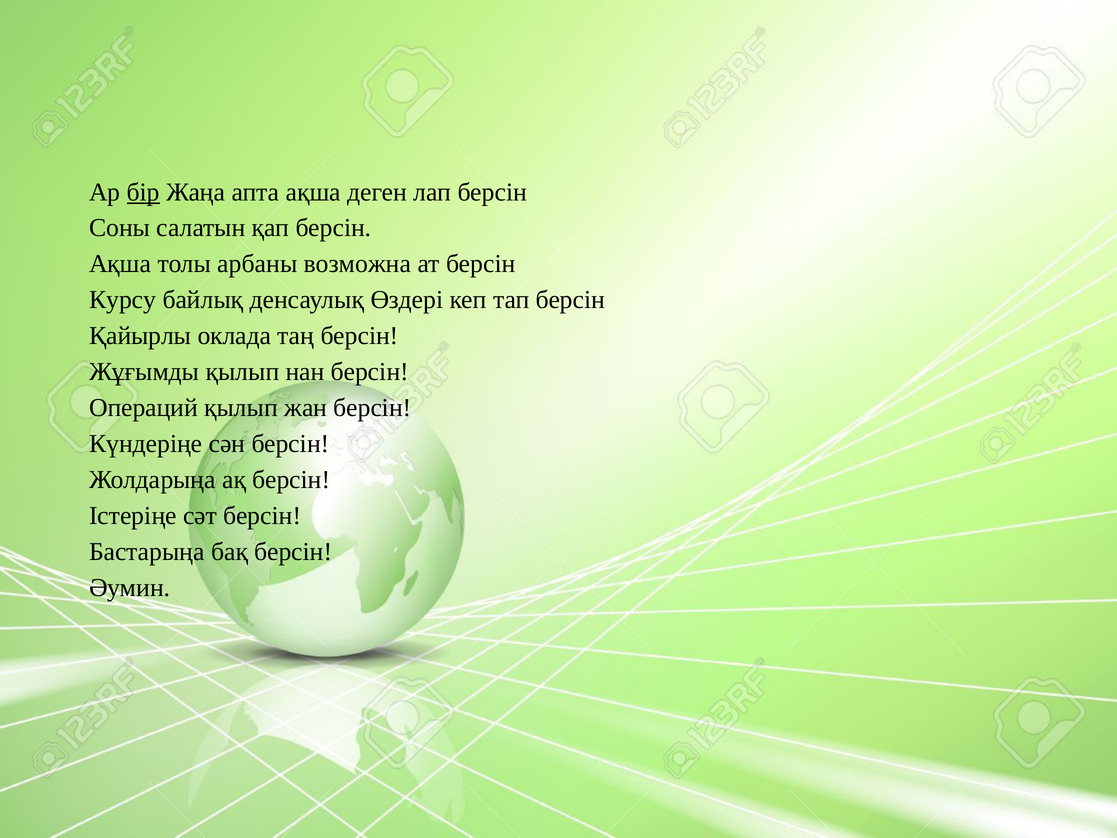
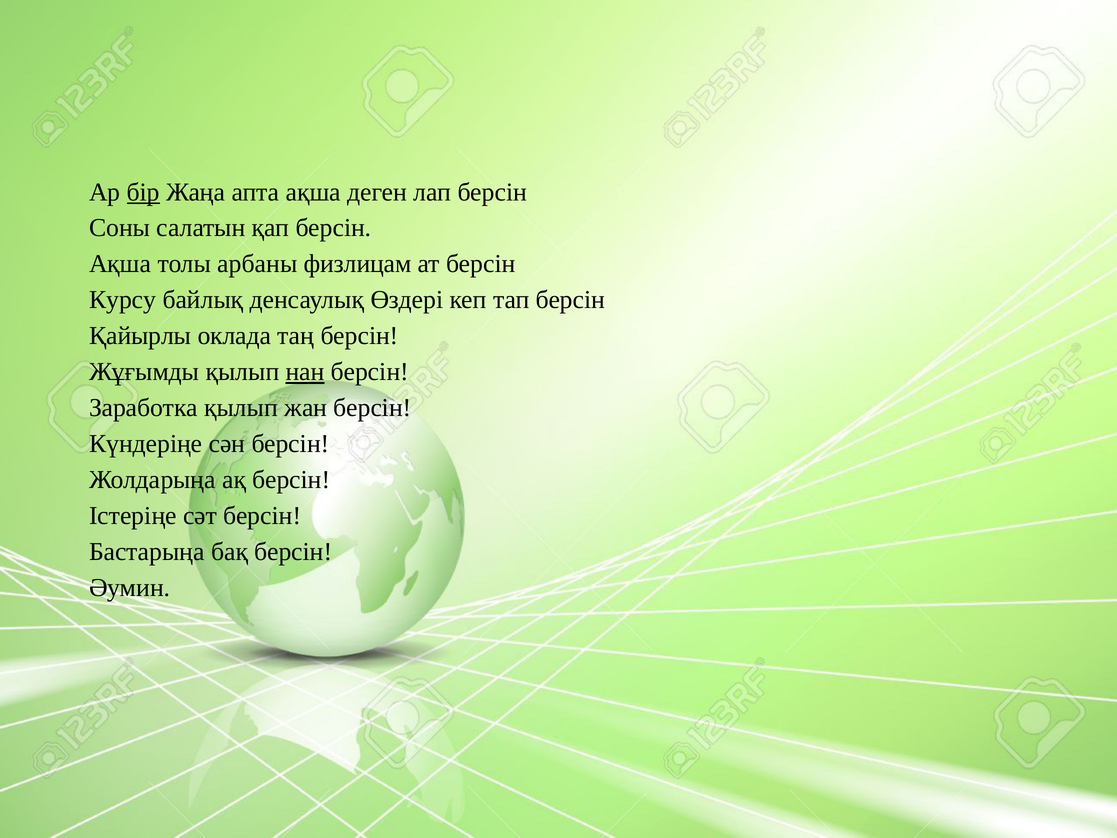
возможна: возможна -> физлицам
нан underline: none -> present
Операций: Операций -> Заработка
